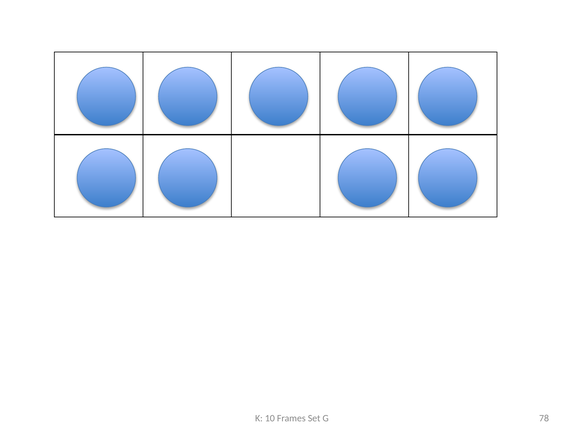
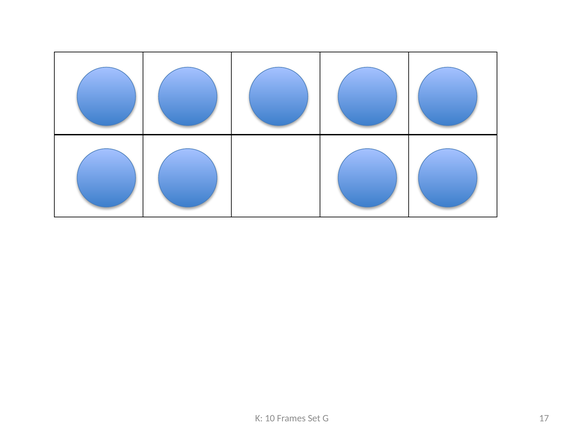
78: 78 -> 17
